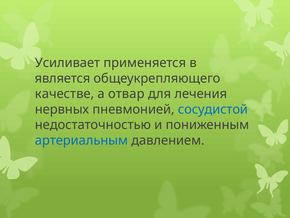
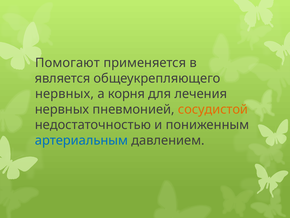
Усиливает: Усиливает -> Помогают
качестве at (65, 94): качестве -> нервных
отвар: отвар -> корня
сосудистой colour: blue -> orange
